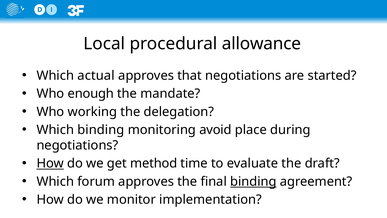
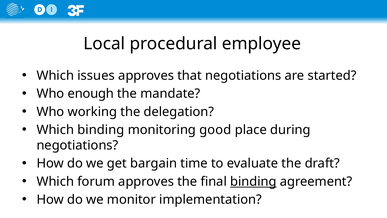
allowance: allowance -> employee
actual: actual -> issues
avoid: avoid -> good
How at (50, 163) underline: present -> none
method: method -> bargain
